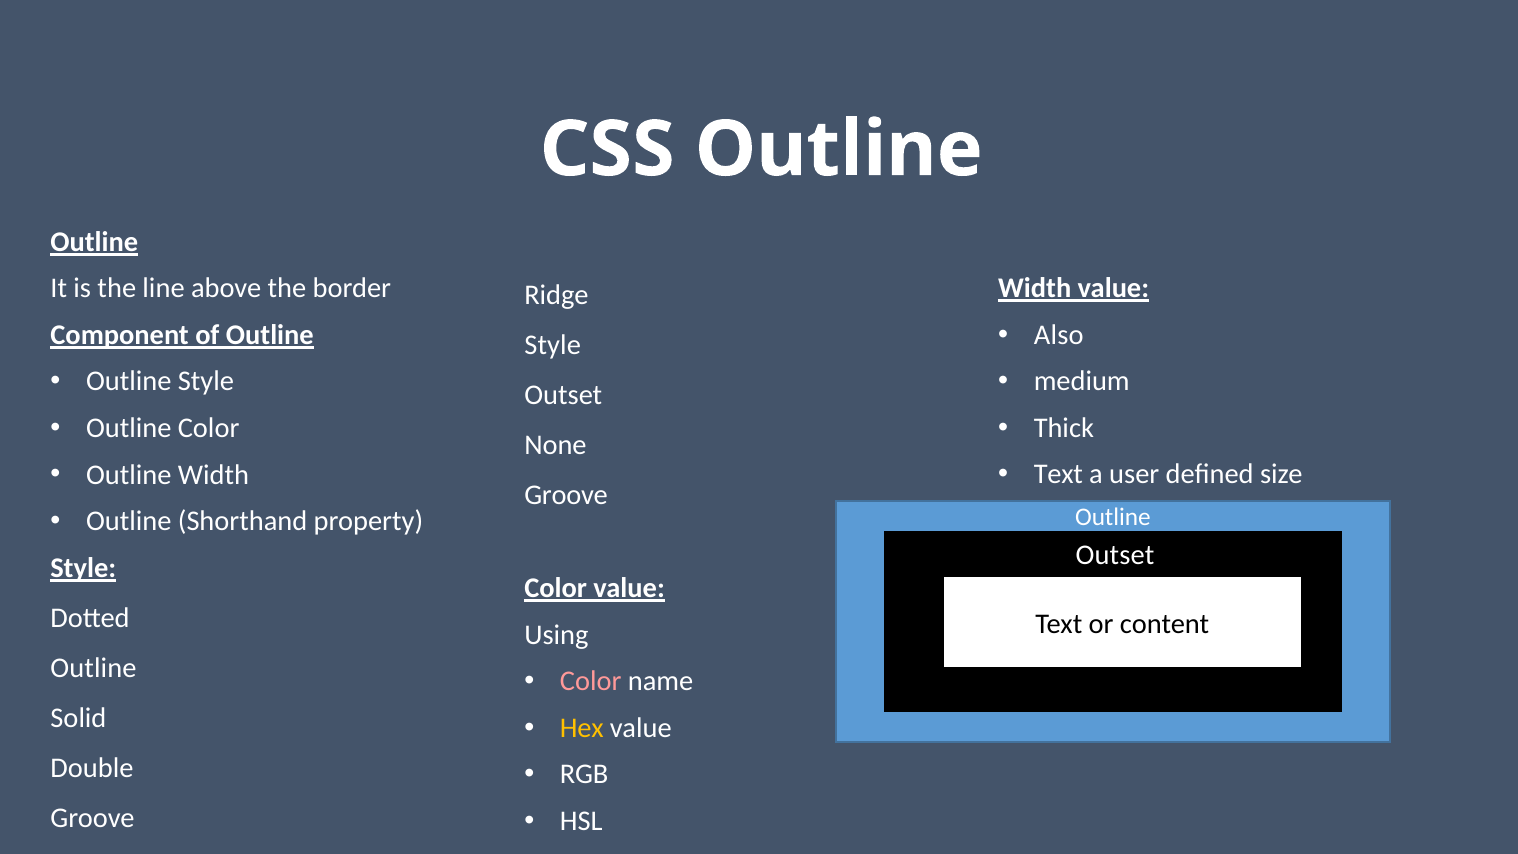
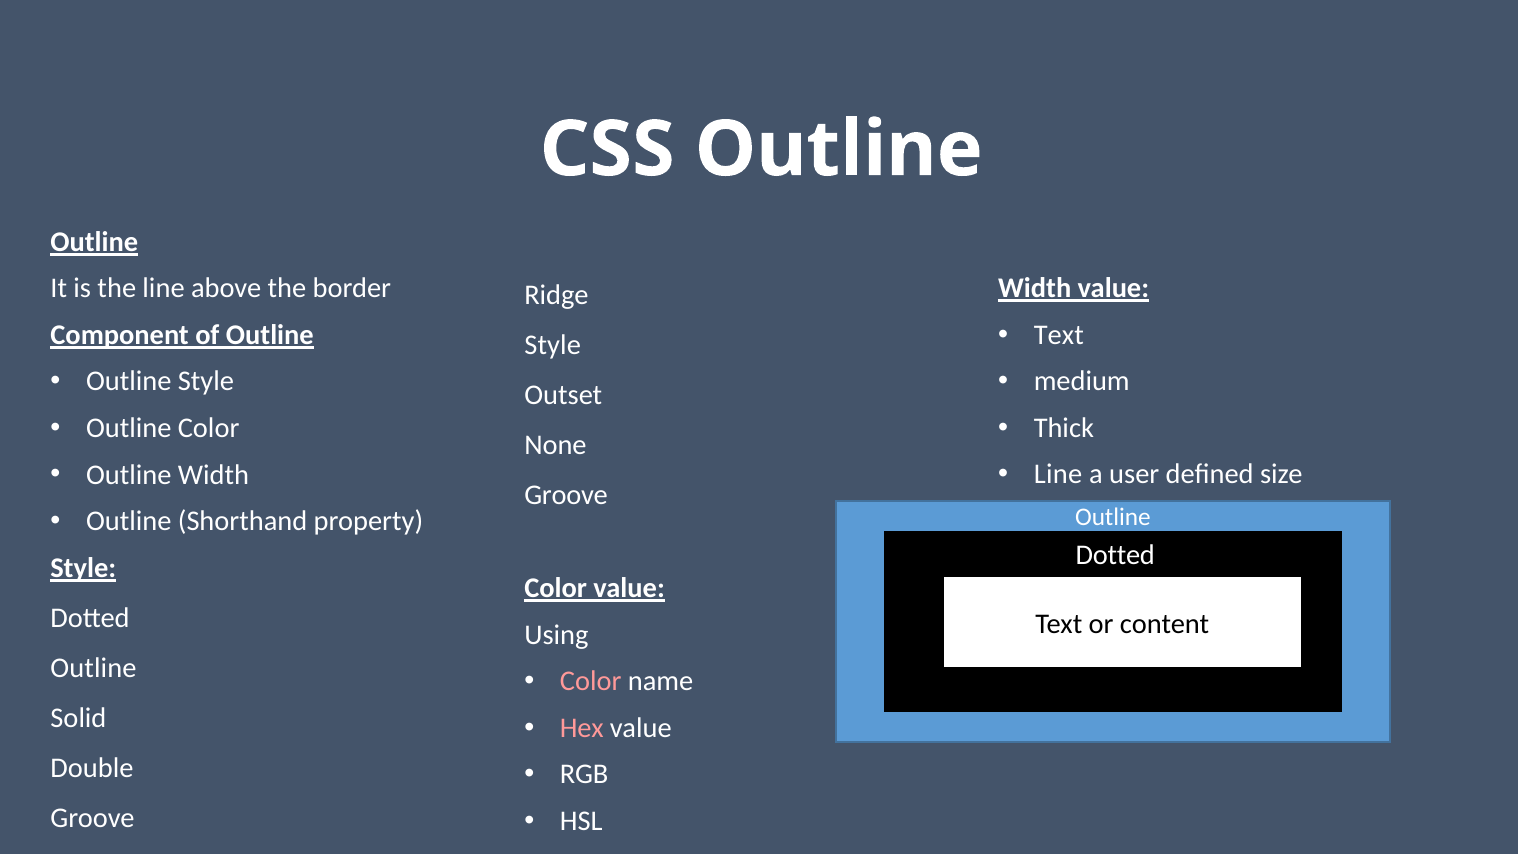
Also at (1059, 335): Also -> Text
Text at (1058, 475): Text -> Line
Outset at (1115, 555): Outset -> Dotted
Hex colour: yellow -> pink
